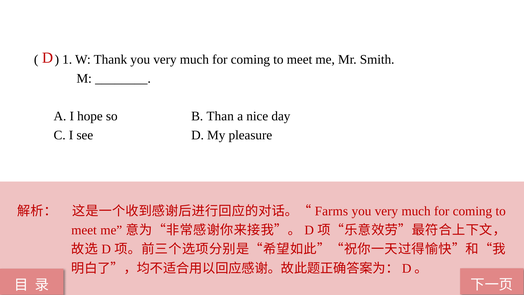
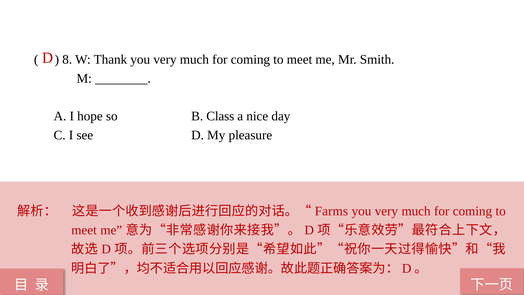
1: 1 -> 8
Than: Than -> Class
